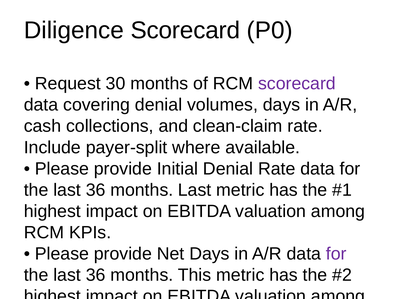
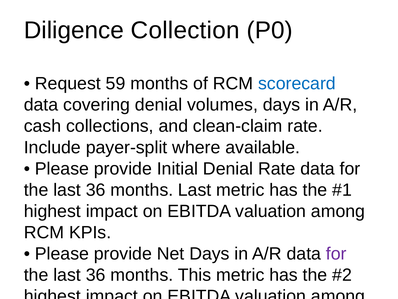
Diligence Scorecard: Scorecard -> Collection
30: 30 -> 59
scorecard at (297, 83) colour: purple -> blue
